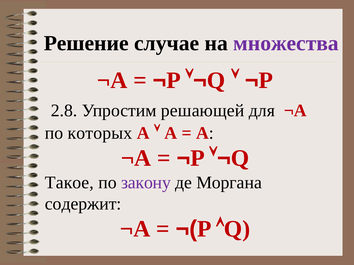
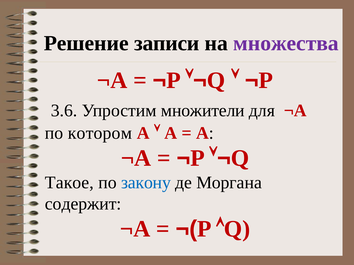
случае: случае -> записи
2.8: 2.8 -> 3.6
решающей: решающей -> множители
которых: которых -> котором
закону colour: purple -> blue
